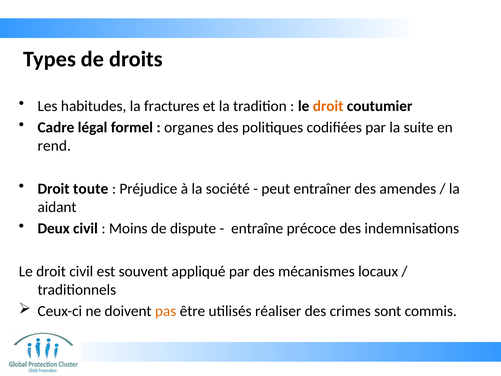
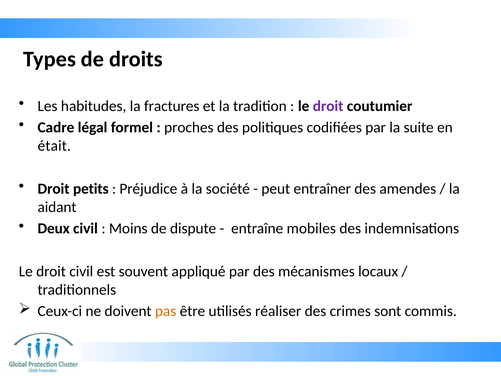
droit at (328, 106) colour: orange -> purple
organes: organes -> proches
rend: rend -> était
toute: toute -> petits
précoce: précoce -> mobiles
